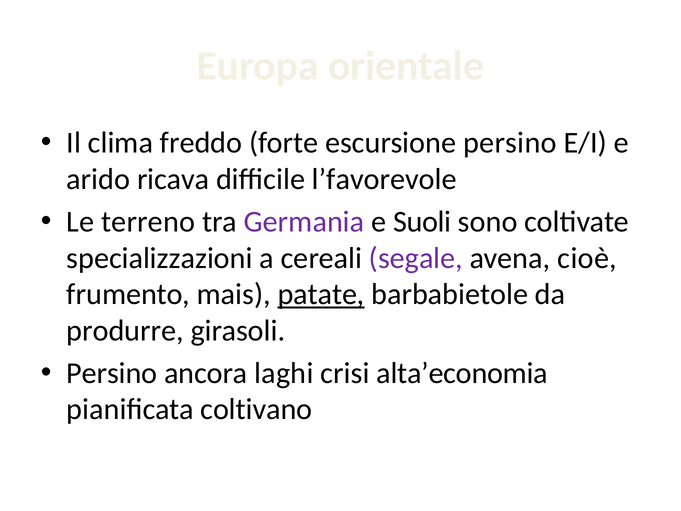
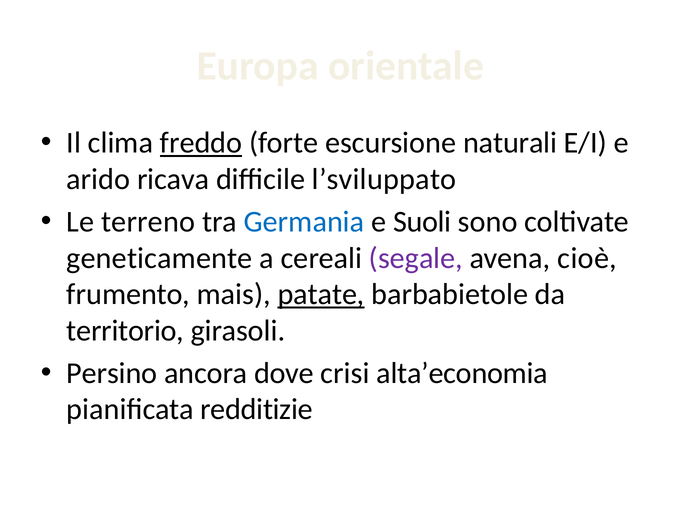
freddo underline: none -> present
escursione persino: persino -> naturali
l’favorevole: l’favorevole -> l’sviluppato
Germania colour: purple -> blue
specializzazioni: specializzazioni -> geneticamente
produrre: produrre -> territorio
laghi: laghi -> dove
coltivano: coltivano -> redditizie
